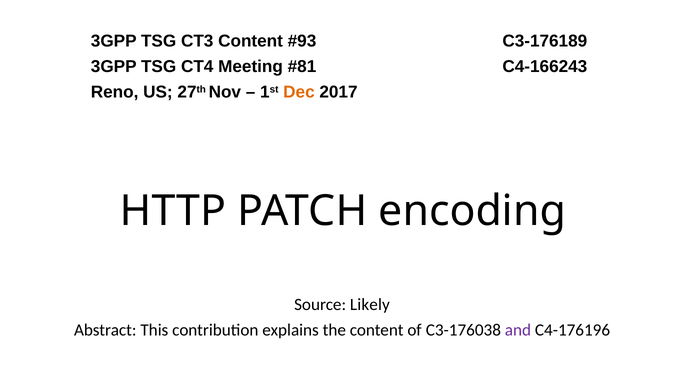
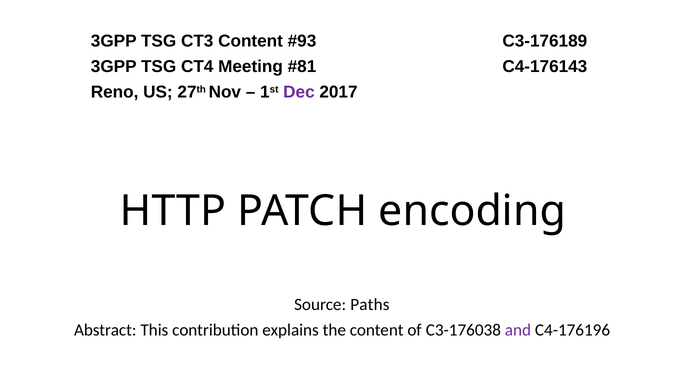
C4-166243: C4-166243 -> C4-176143
Dec colour: orange -> purple
Likely: Likely -> Paths
